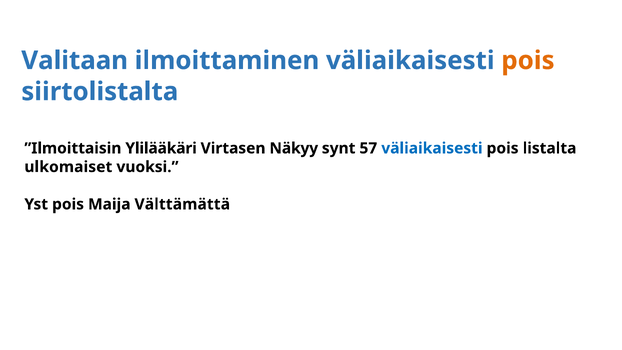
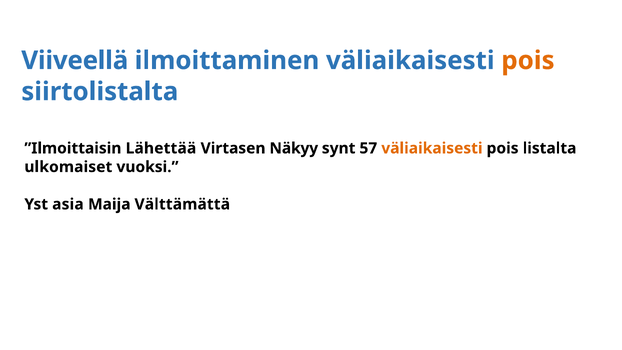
Valitaan: Valitaan -> Viiveellä
Ylilääkäri: Ylilääkäri -> Lähettää
väliaikaisesti at (432, 148) colour: blue -> orange
Yst pois: pois -> asia
